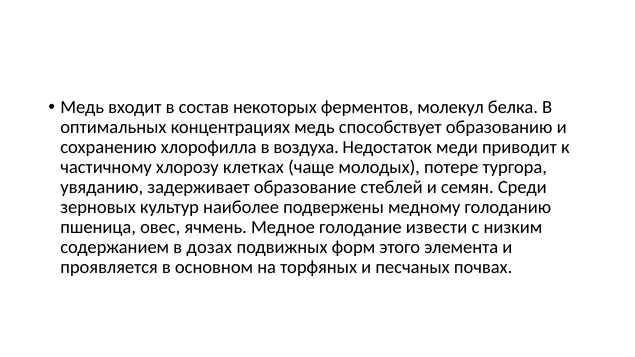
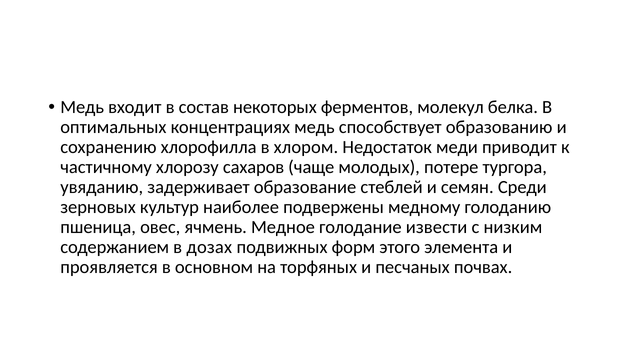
воздуха: воздуха -> хлором
клетках: клетках -> сахаров
